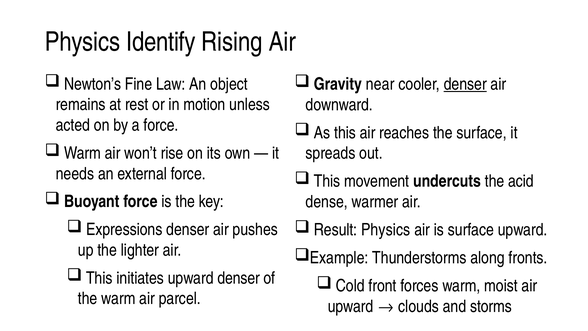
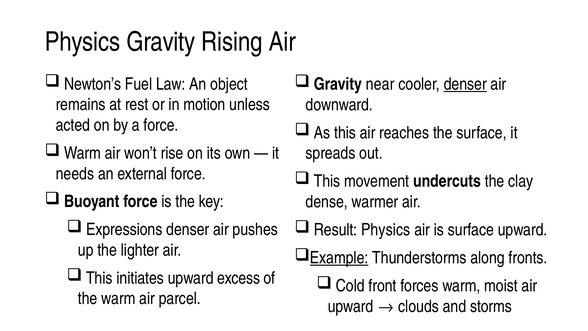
Physics Identify: Identify -> Gravity
Fine: Fine -> Fuel
acid: acid -> clay
Example underline: none -> present
upward denser: denser -> excess
